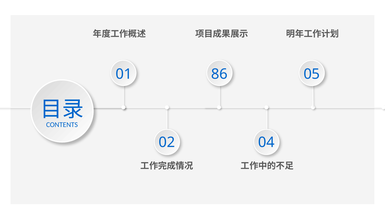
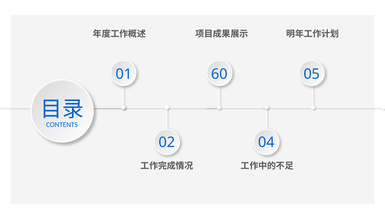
86: 86 -> 60
